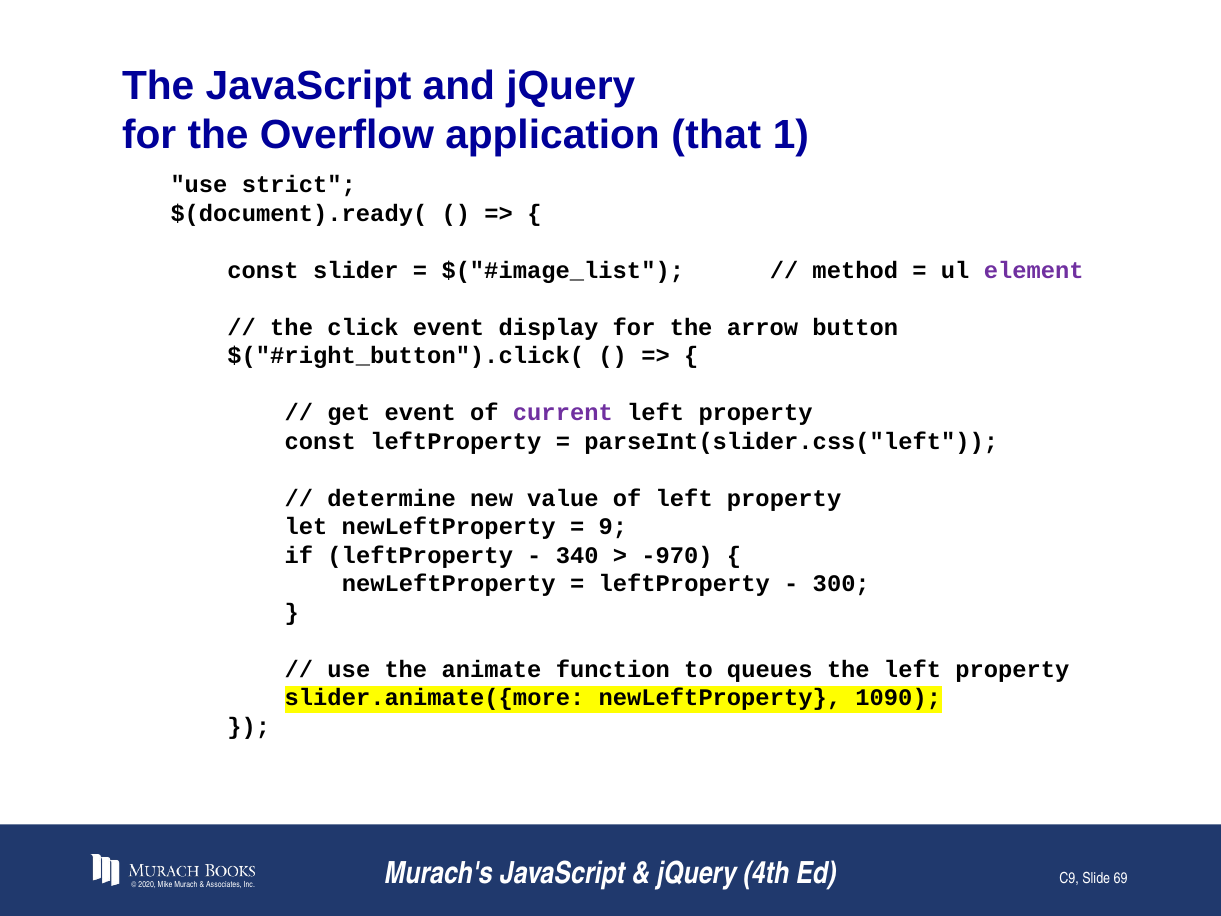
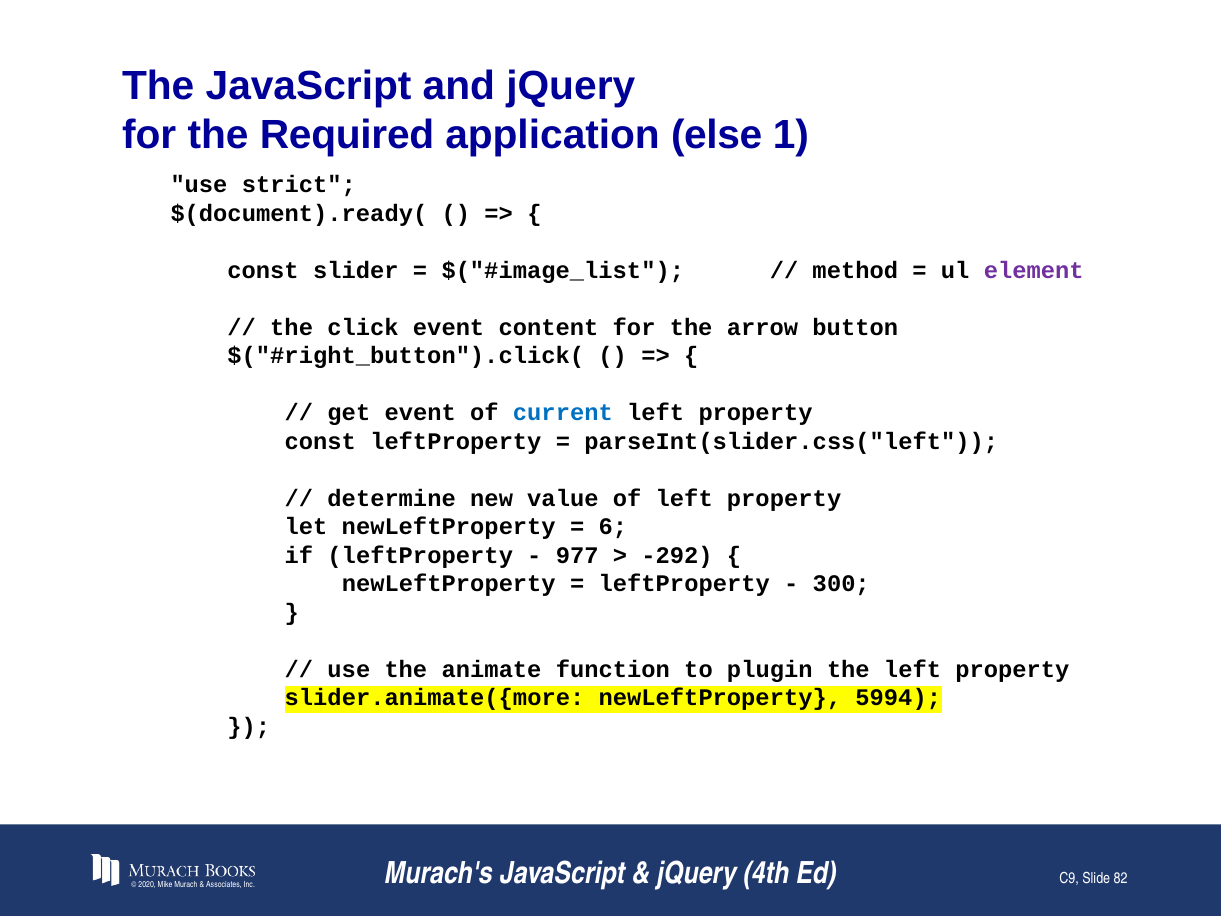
Overflow: Overflow -> Required
that: that -> else
display: display -> content
current colour: purple -> blue
9: 9 -> 6
340: 340 -> 977
-970: -970 -> -292
queues: queues -> plugin
1090: 1090 -> 5994
69: 69 -> 82
